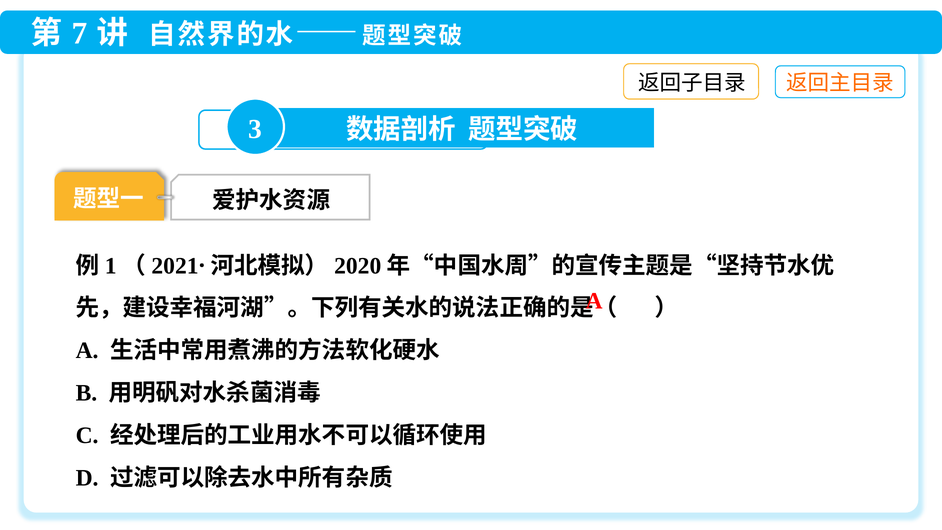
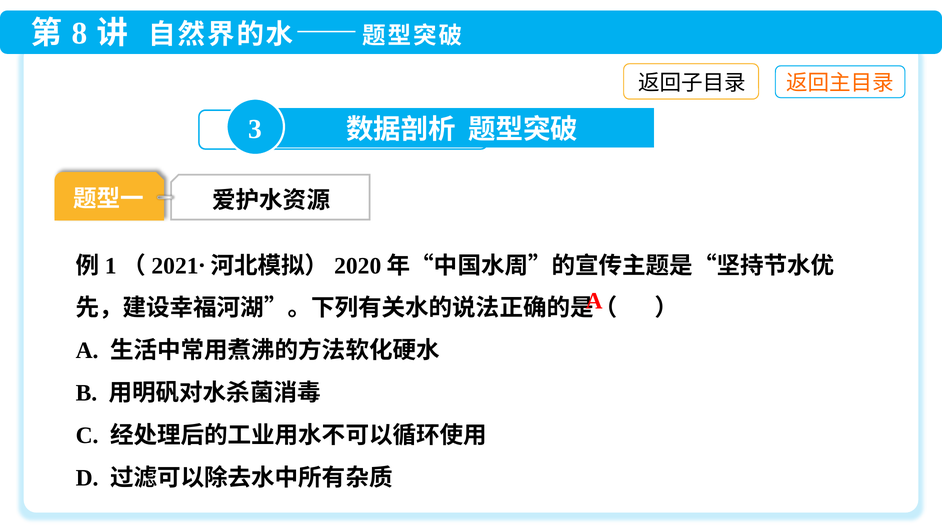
7: 7 -> 8
